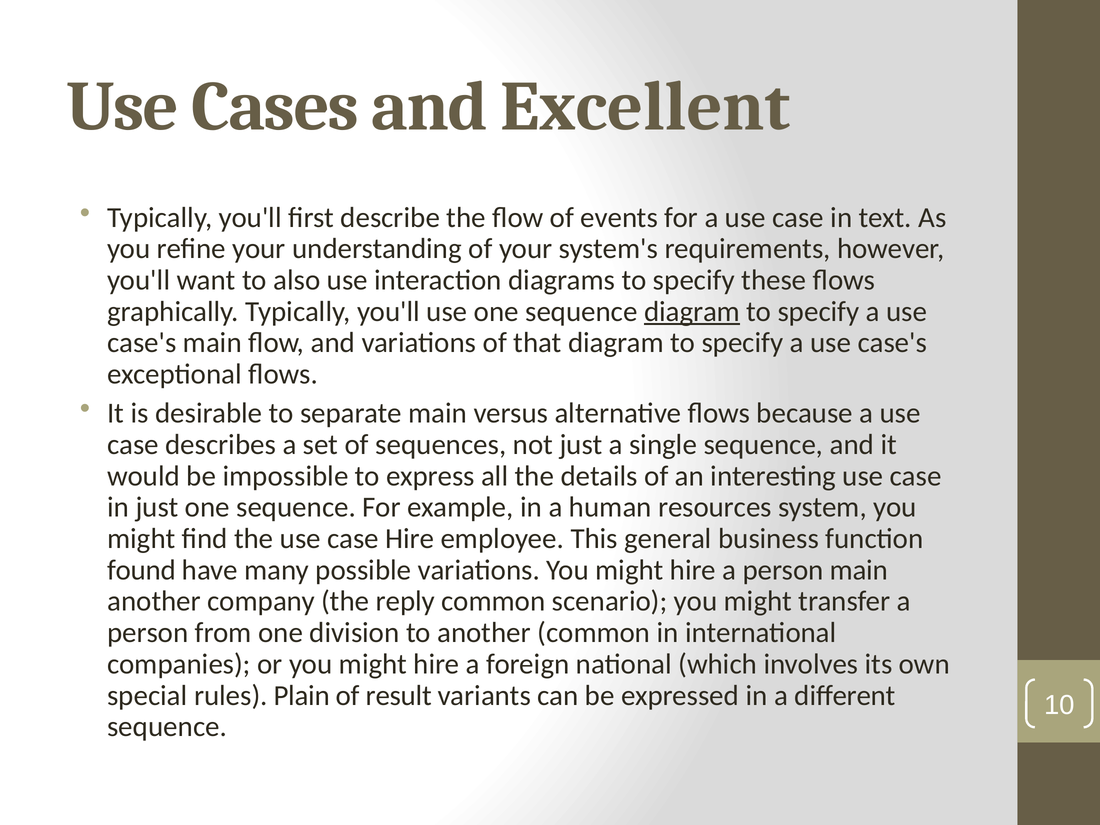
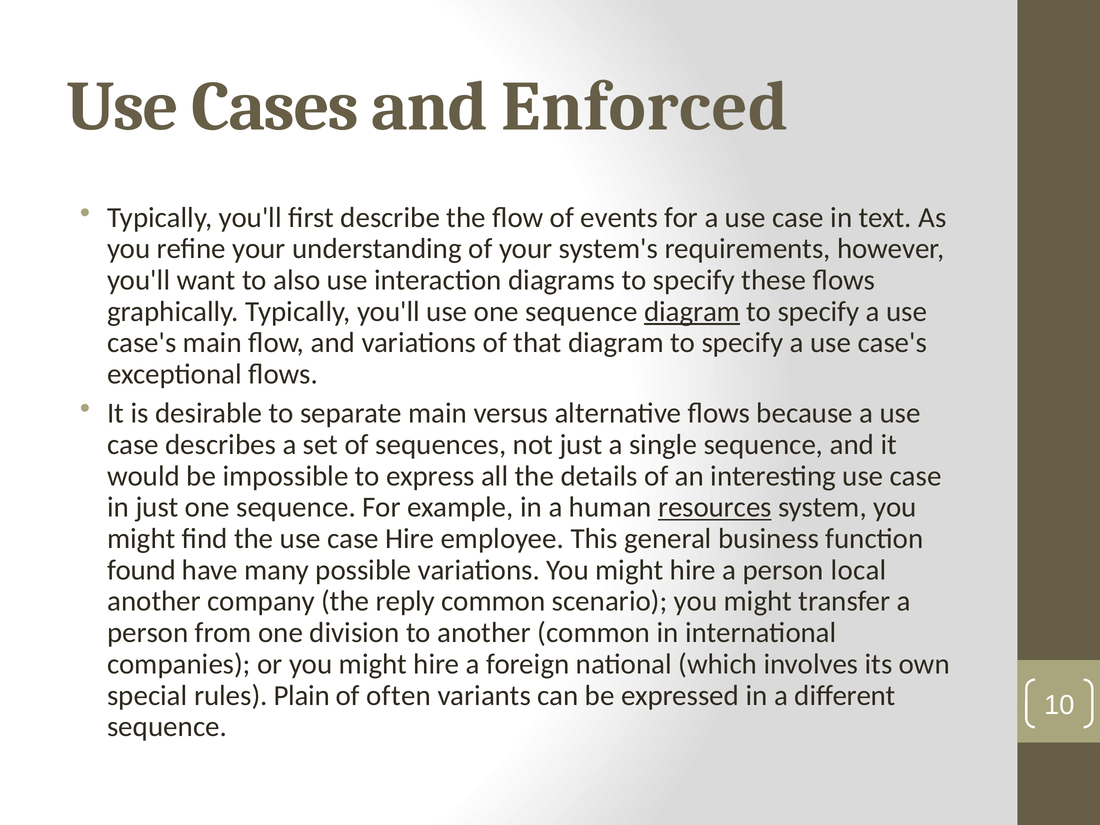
Excellent: Excellent -> Enforced
resources underline: none -> present
person main: main -> local
result: result -> often
